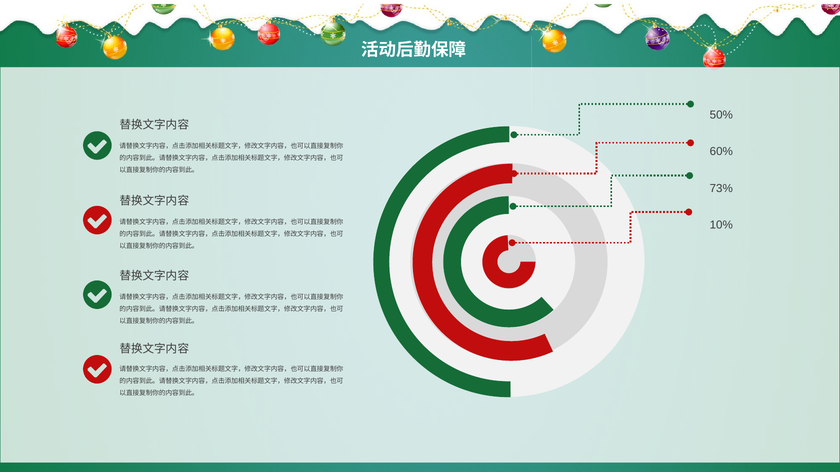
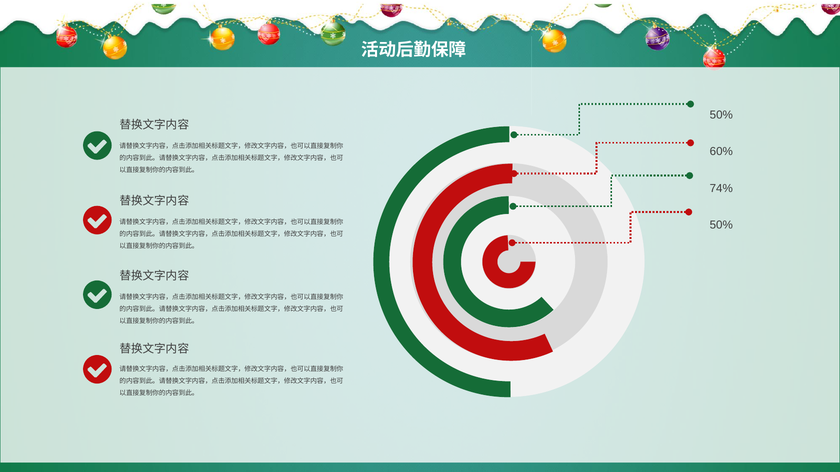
73%: 73% -> 74%
10% at (721, 225): 10% -> 50%
